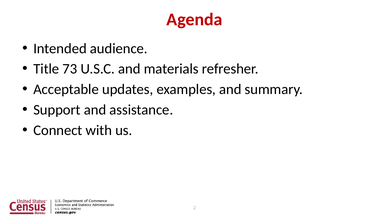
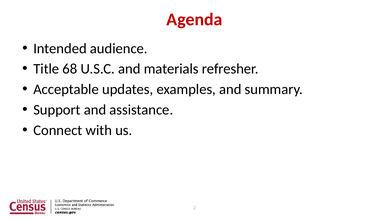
73: 73 -> 68
